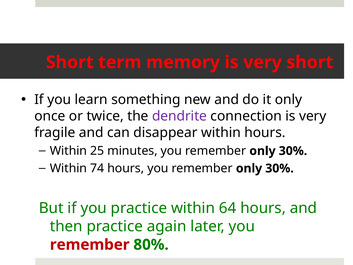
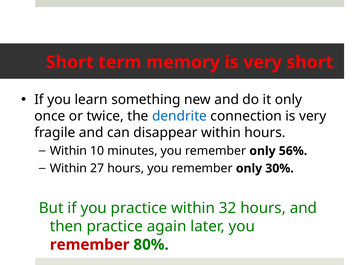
dendrite colour: purple -> blue
25: 25 -> 10
30% at (293, 151): 30% -> 56%
74: 74 -> 27
64: 64 -> 32
